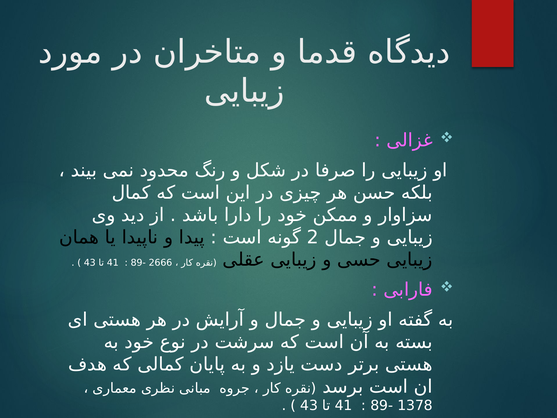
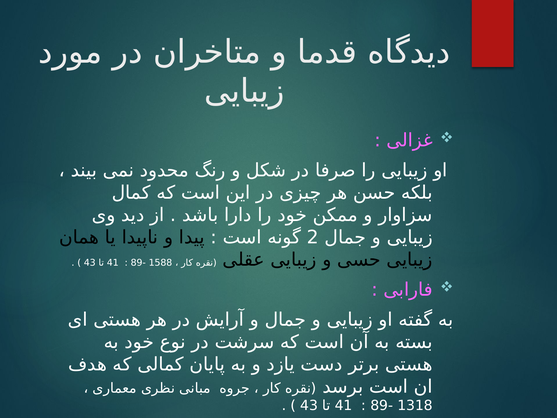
2666: 2666 -> 1588
1378: 1378 -> 1318
